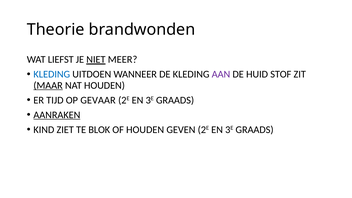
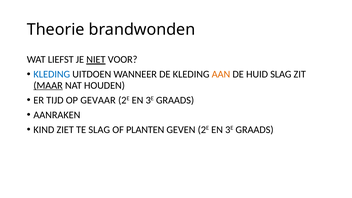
MEER: MEER -> VOOR
AAN colour: purple -> orange
HUID STOF: STOF -> SLAG
AANRAKEN underline: present -> none
TE BLOK: BLOK -> SLAG
OF HOUDEN: HOUDEN -> PLANTEN
